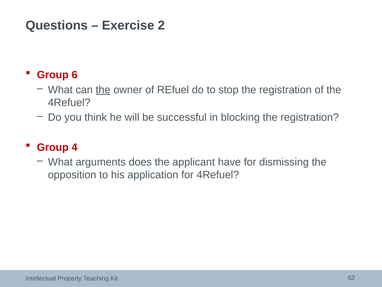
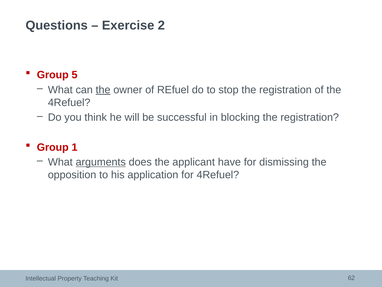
6: 6 -> 5
4: 4 -> 1
arguments underline: none -> present
